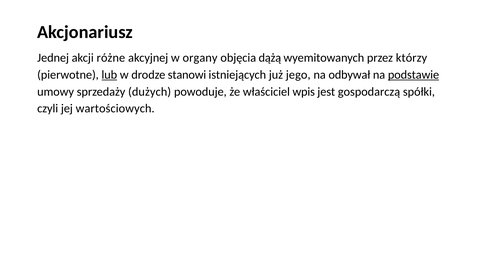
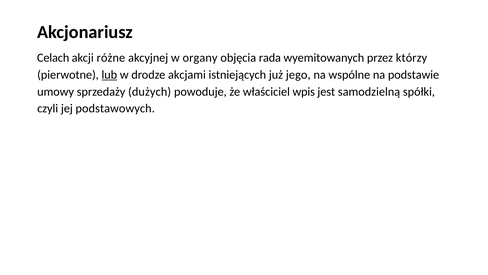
Jednej: Jednej -> Celach
dążą: dążą -> rada
stanowi: stanowi -> akcjami
odbywał: odbywał -> wspólne
podstawie underline: present -> none
gospodarczą: gospodarczą -> samodzielną
wartościowych: wartościowych -> podstawowych
